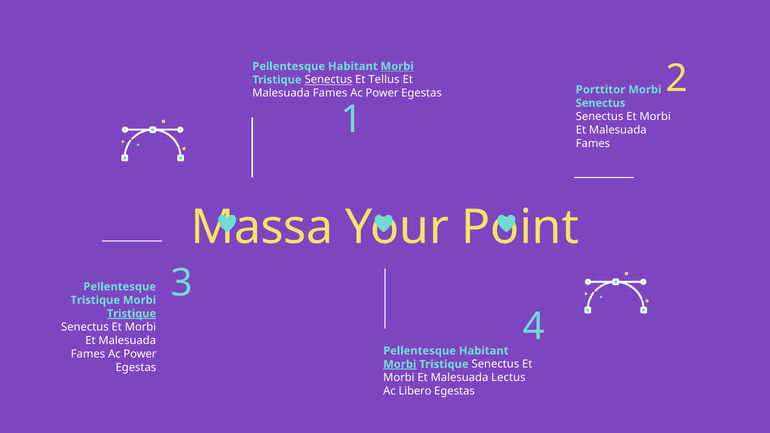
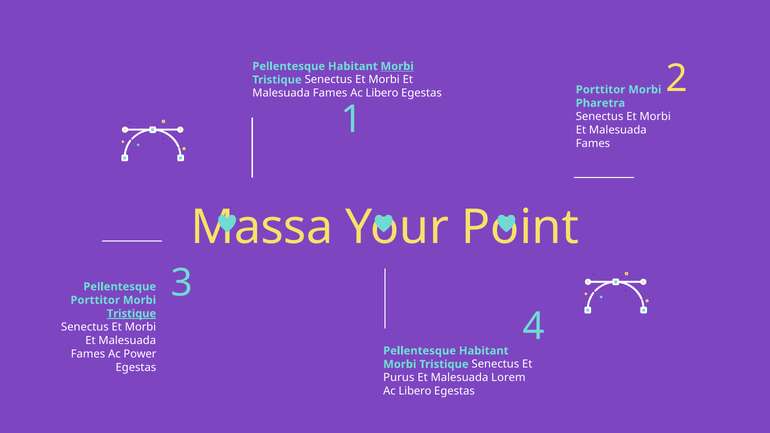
Senectus at (328, 80) underline: present -> none
Tellus at (384, 80): Tellus -> Morbi
Power at (382, 93): Power -> Libero
Senectus at (600, 103): Senectus -> Pharetra
Tristique at (95, 300): Tristique -> Porttitor
Morbi at (400, 364) underline: present -> none
Morbi at (399, 378): Morbi -> Purus
Lectus: Lectus -> Lorem
